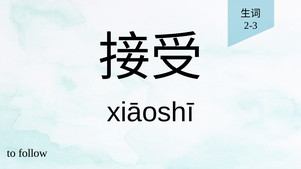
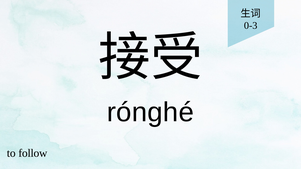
2-3: 2-3 -> 0-3
xiāoshī: xiāoshī -> rónghé
